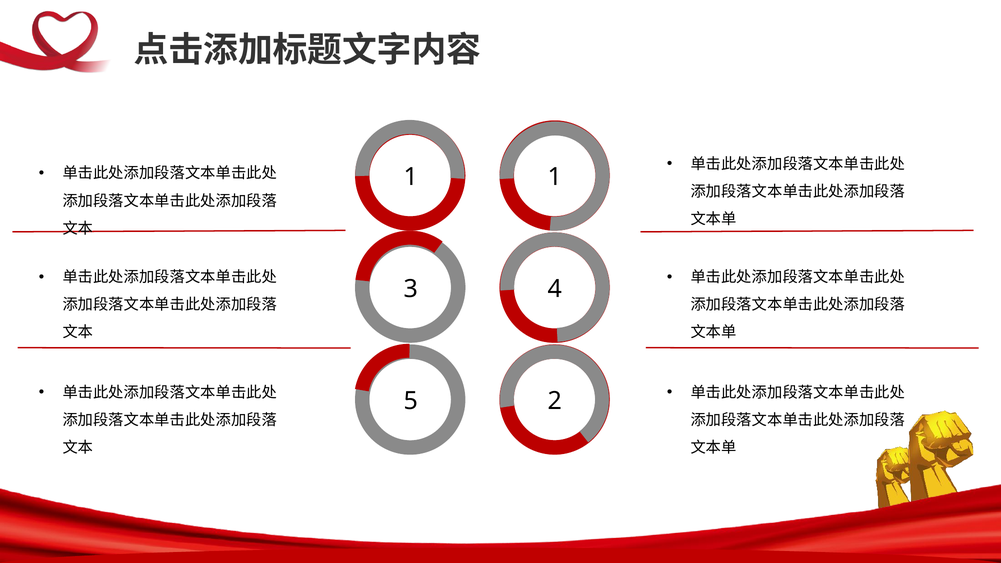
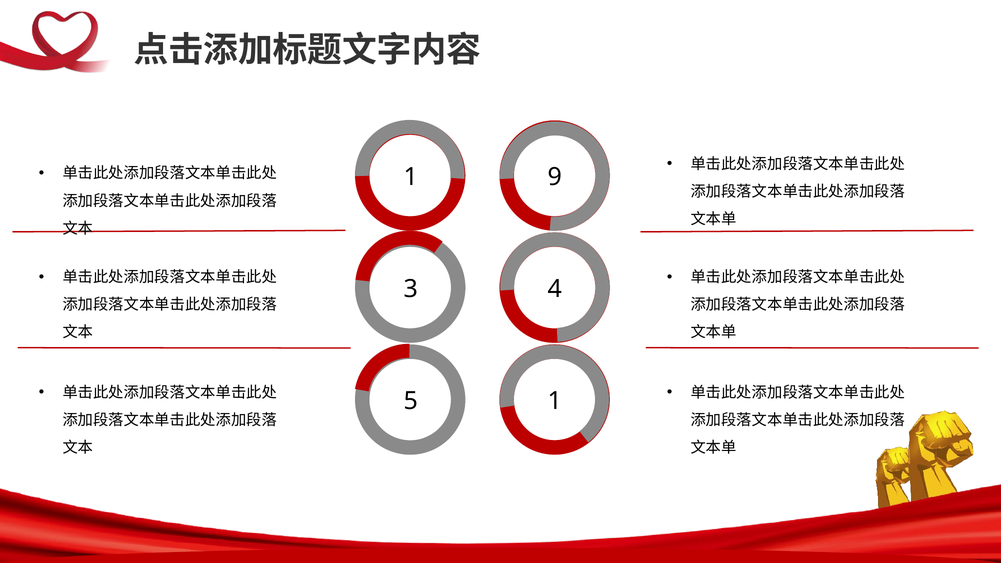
1 1: 1 -> 9
5 2: 2 -> 1
